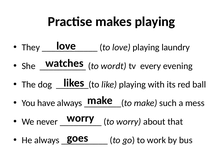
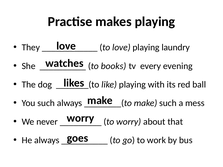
wordt: wordt -> books
You have: have -> such
